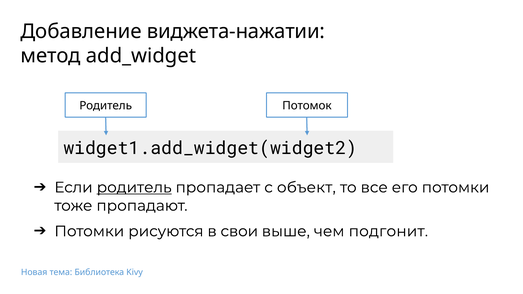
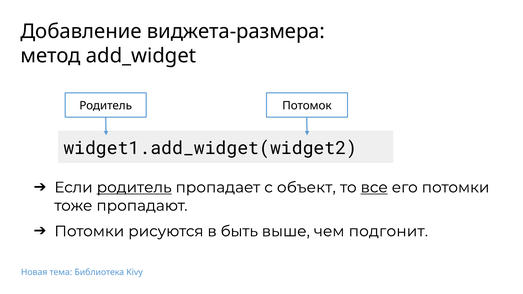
виджета-нажатии: виджета-нажатии -> виджета-размера
все underline: none -> present
свои: свои -> быть
